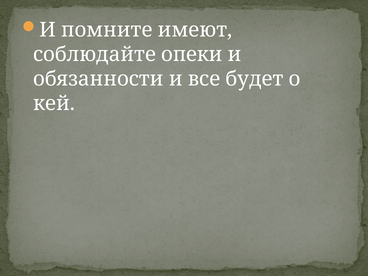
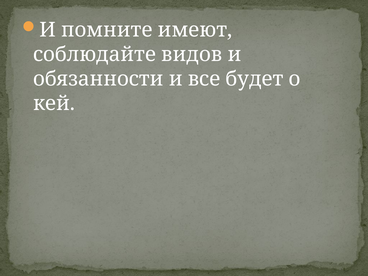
опеки: опеки -> видов
